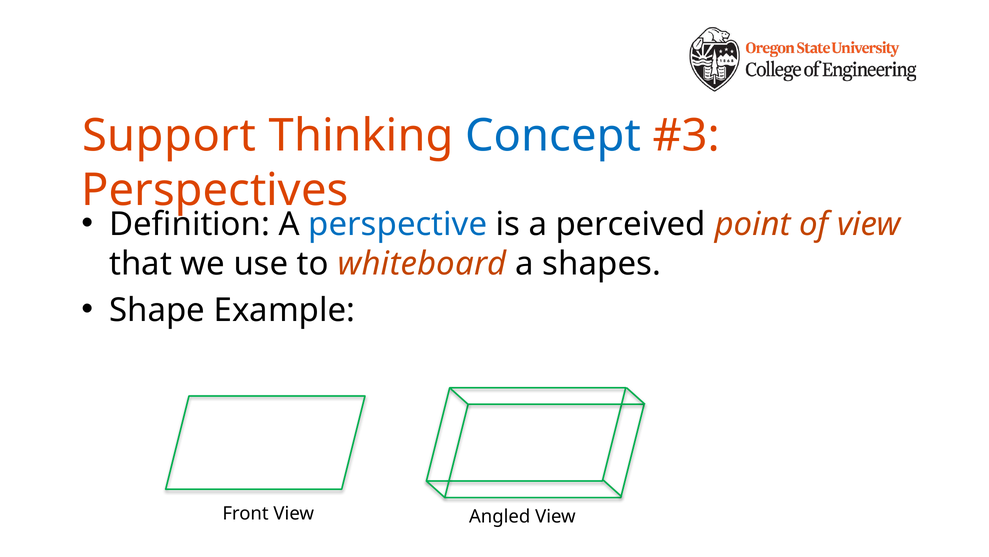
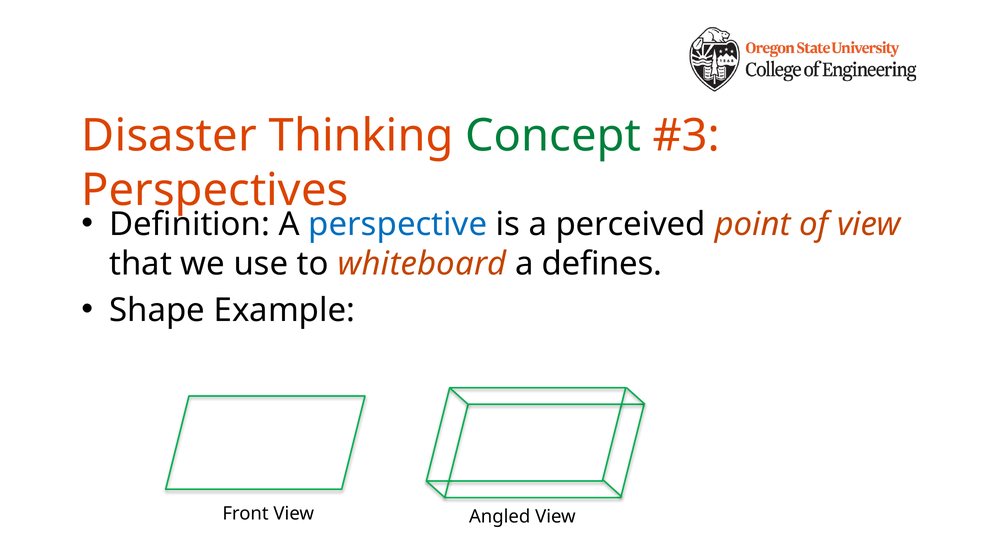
Support: Support -> Disaster
Concept colour: blue -> green
shapes: shapes -> defines
